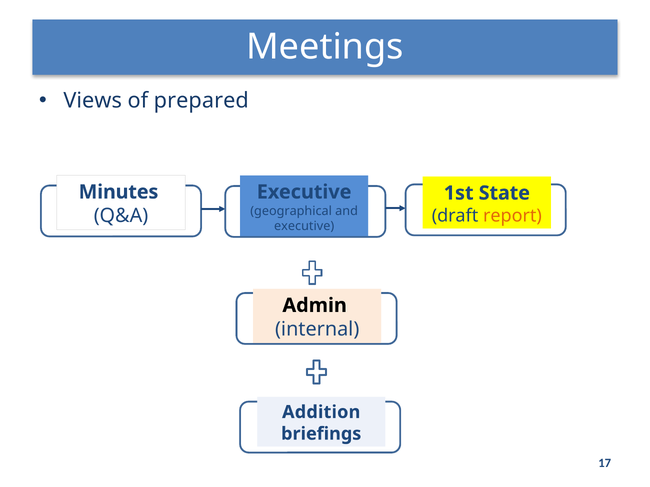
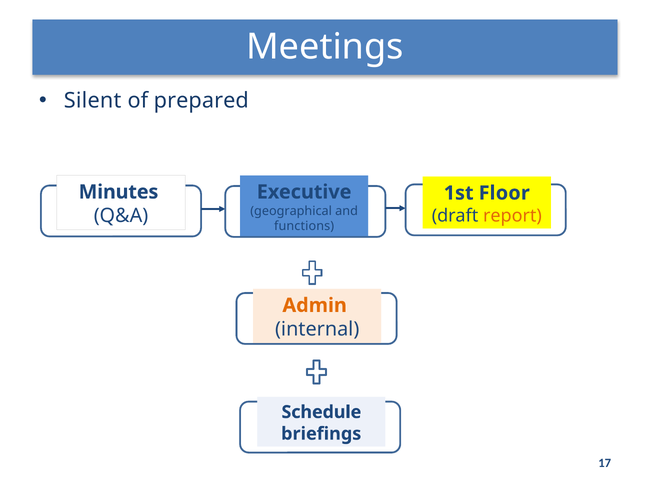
Views: Views -> Silent
State: State -> Floor
executive at (304, 226): executive -> functions
Admin colour: black -> orange
Addition: Addition -> Schedule
